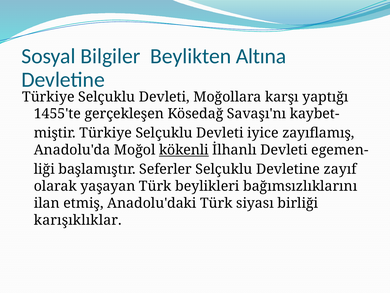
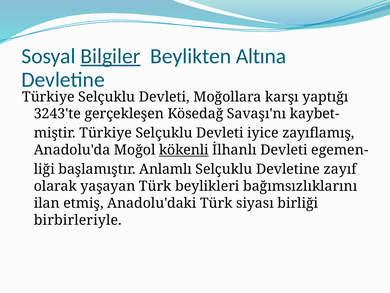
Bilgiler underline: none -> present
1455'te: 1455'te -> 3243'te
Seferler: Seferler -> Anlamlı
karışıklıklar: karışıklıklar -> birbirleriyle
